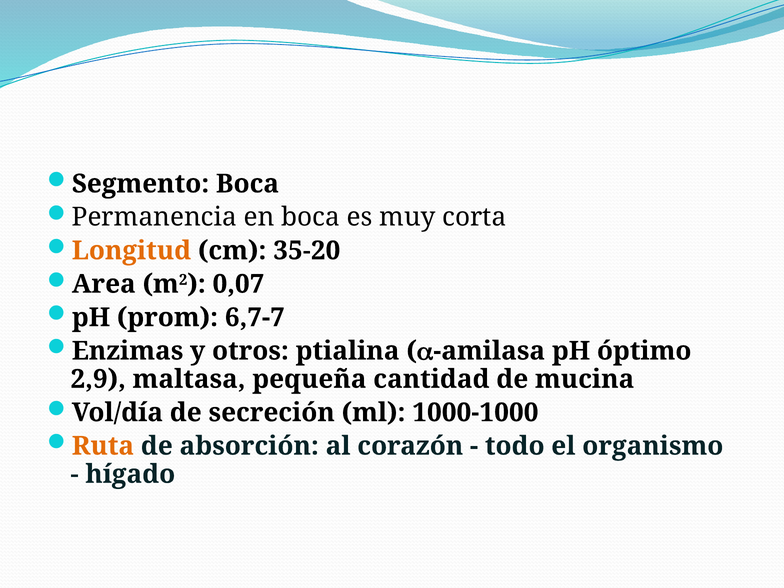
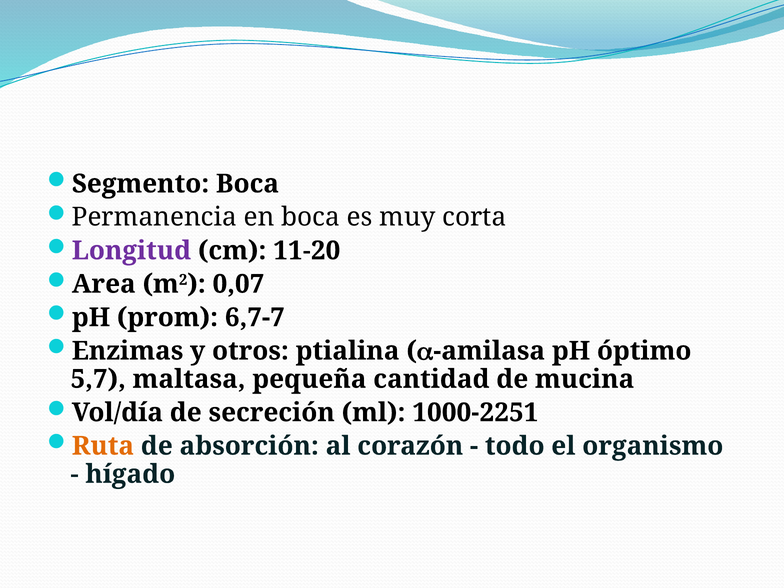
Longitud colour: orange -> purple
35-20: 35-20 -> 11-20
2,9: 2,9 -> 5,7
1000-1000: 1000-1000 -> 1000-2251
